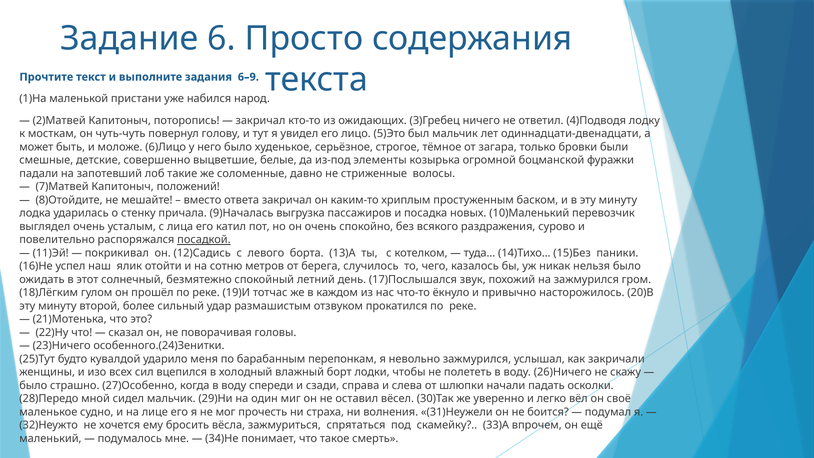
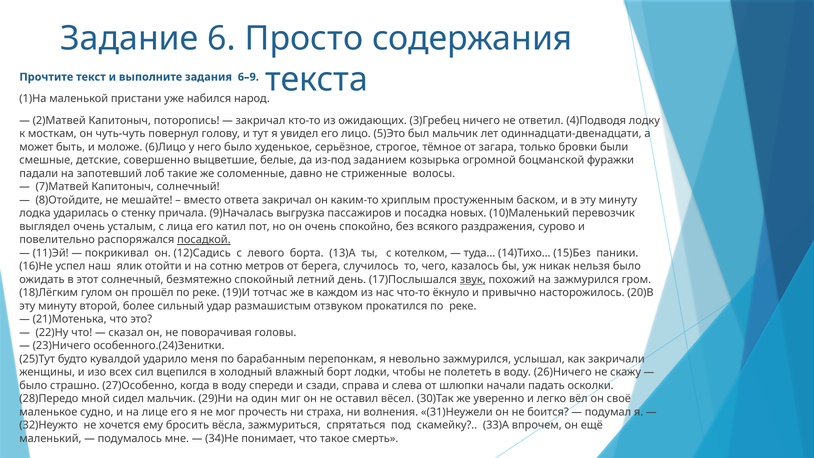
элементы: элементы -> заданием
Капитоныч положений: положений -> солнечный
звук underline: none -> present
